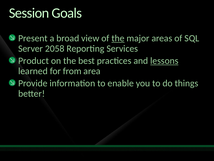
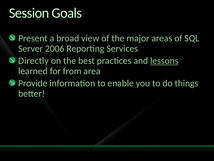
the at (118, 38) underline: present -> none
2058: 2058 -> 2006
Product: Product -> Directly
